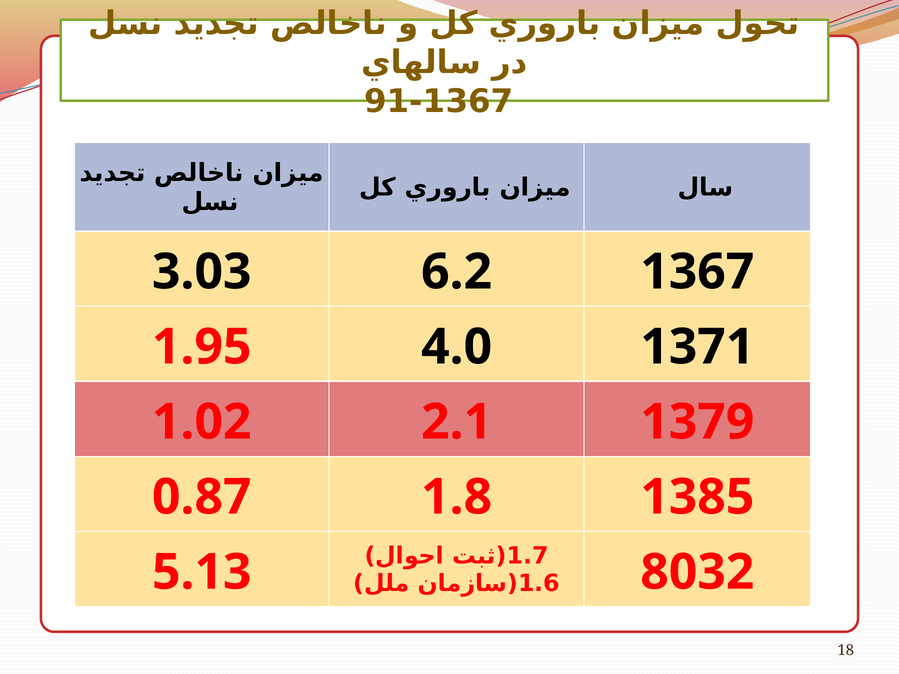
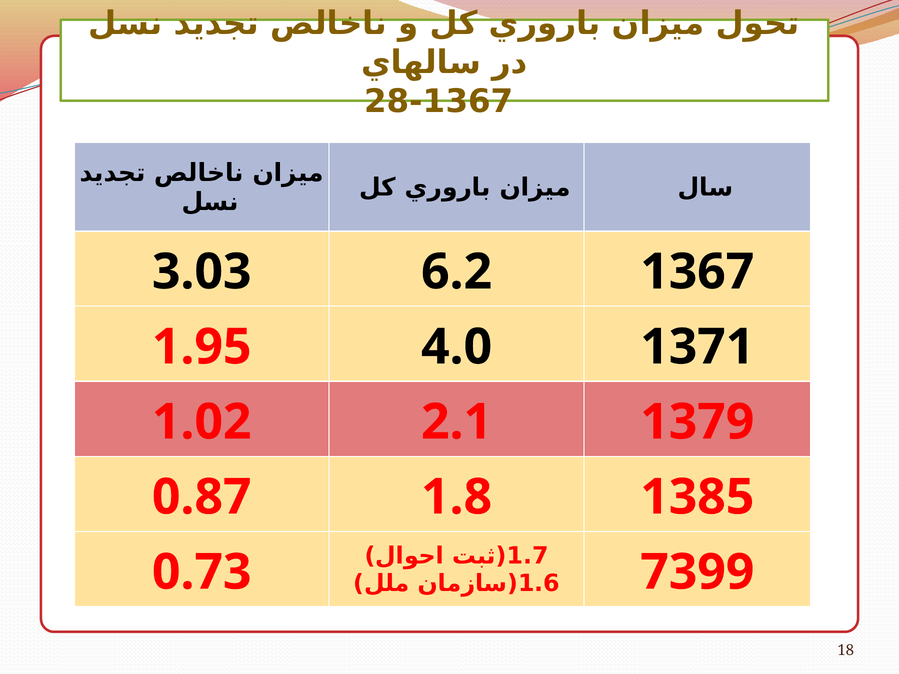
91-1367: 91-1367 -> 28-1367
5.13: 5.13 -> 0.73
8032: 8032 -> 7399
